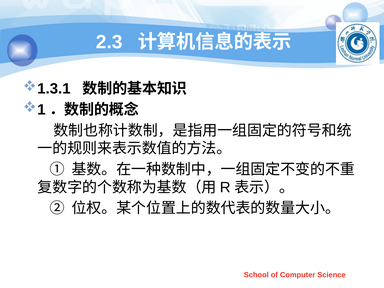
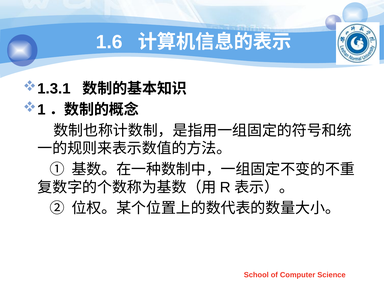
2.3: 2.3 -> 1.6
